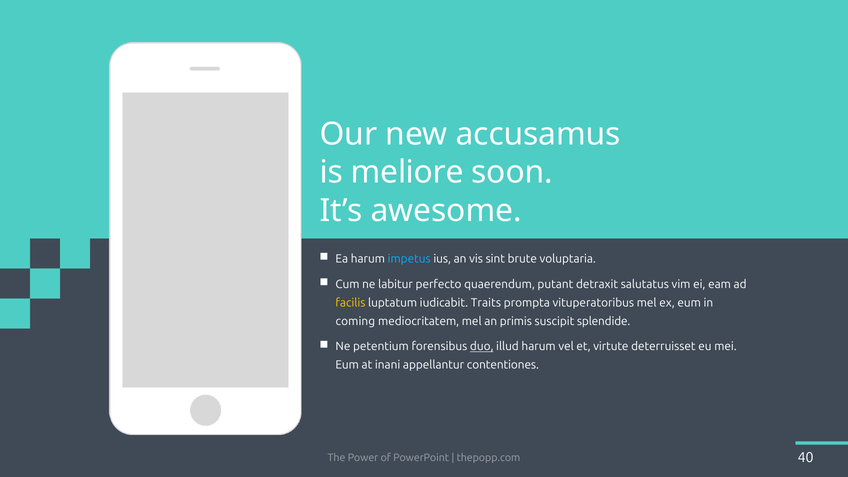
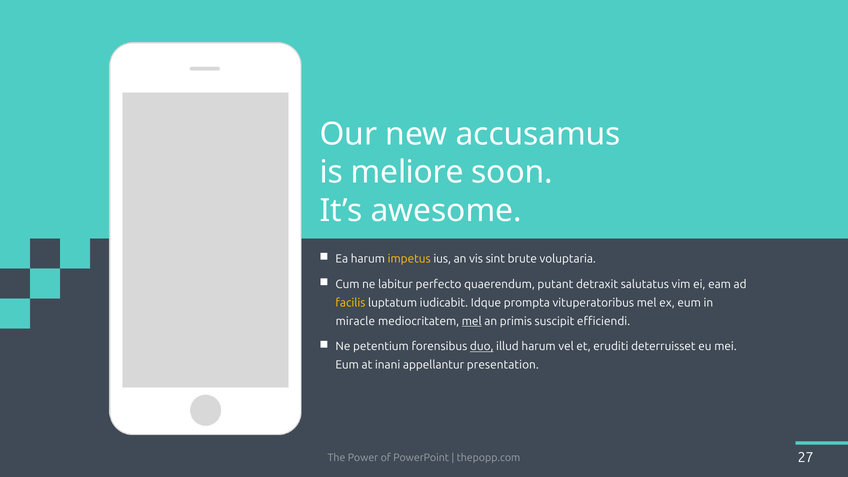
impetus colour: light blue -> yellow
Traits: Traits -> Idque
coming: coming -> miracle
mel at (472, 321) underline: none -> present
splendide: splendide -> efficiendi
virtute: virtute -> eruditi
contentiones: contentiones -> presentation
40: 40 -> 27
